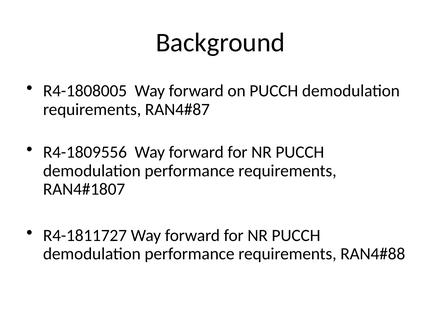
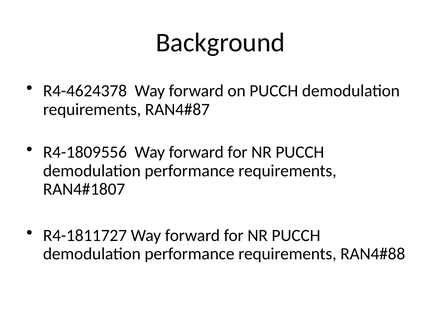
R4-1808005: R4-1808005 -> R4-4624378
